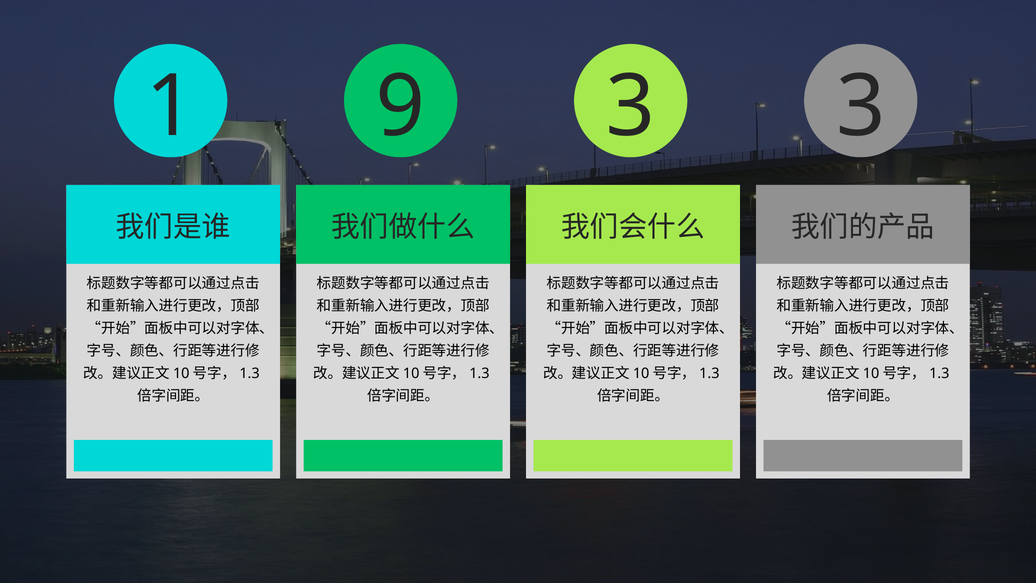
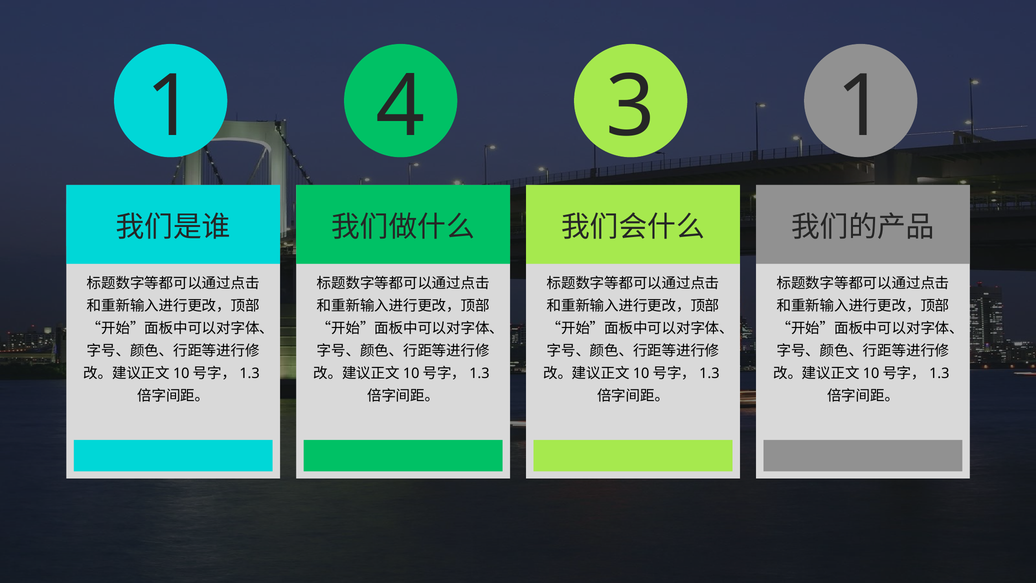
9: 9 -> 4
3 3: 3 -> 1
